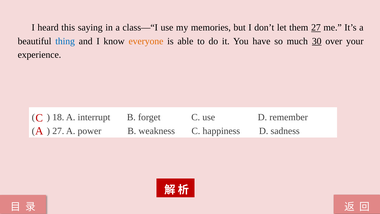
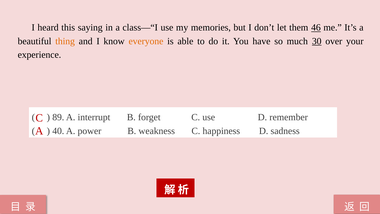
them 27: 27 -> 46
thing colour: blue -> orange
18: 18 -> 89
27 at (58, 131): 27 -> 40
